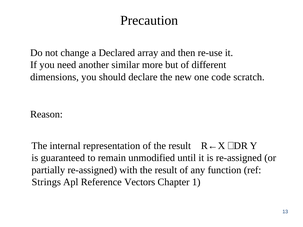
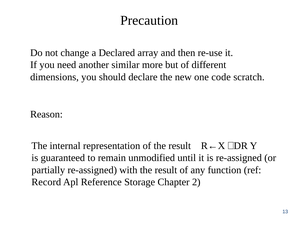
Strings: Strings -> Record
Vectors: Vectors -> Storage
1: 1 -> 2
